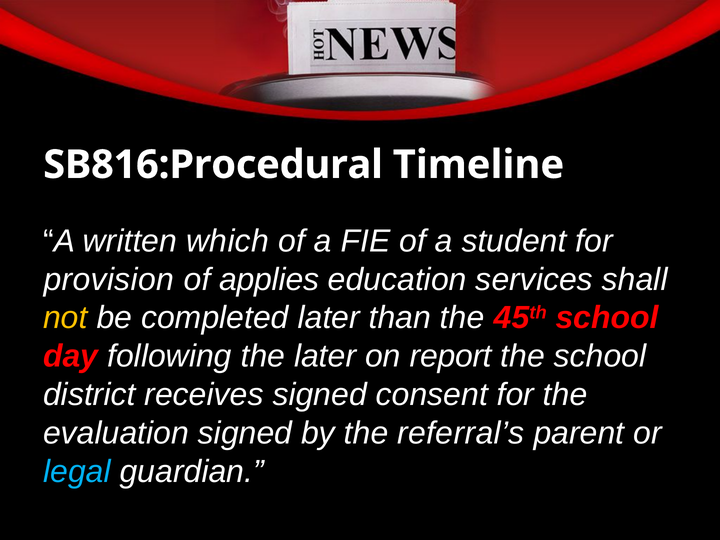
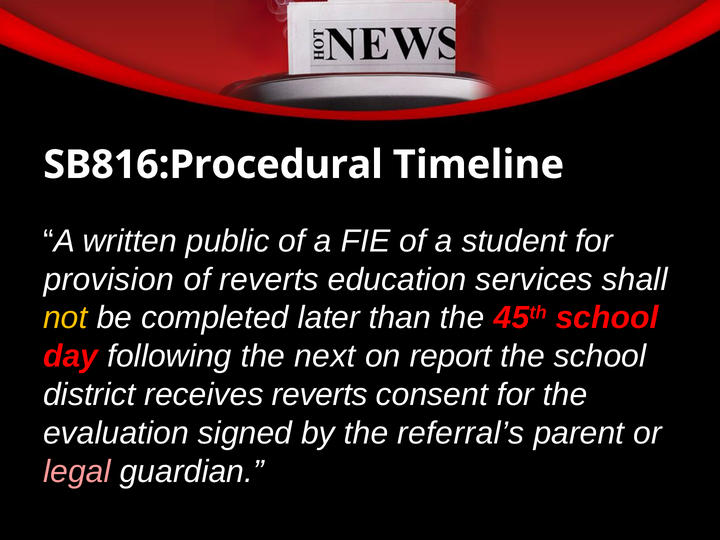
which: which -> public
of applies: applies -> reverts
the later: later -> next
receives signed: signed -> reverts
legal colour: light blue -> pink
